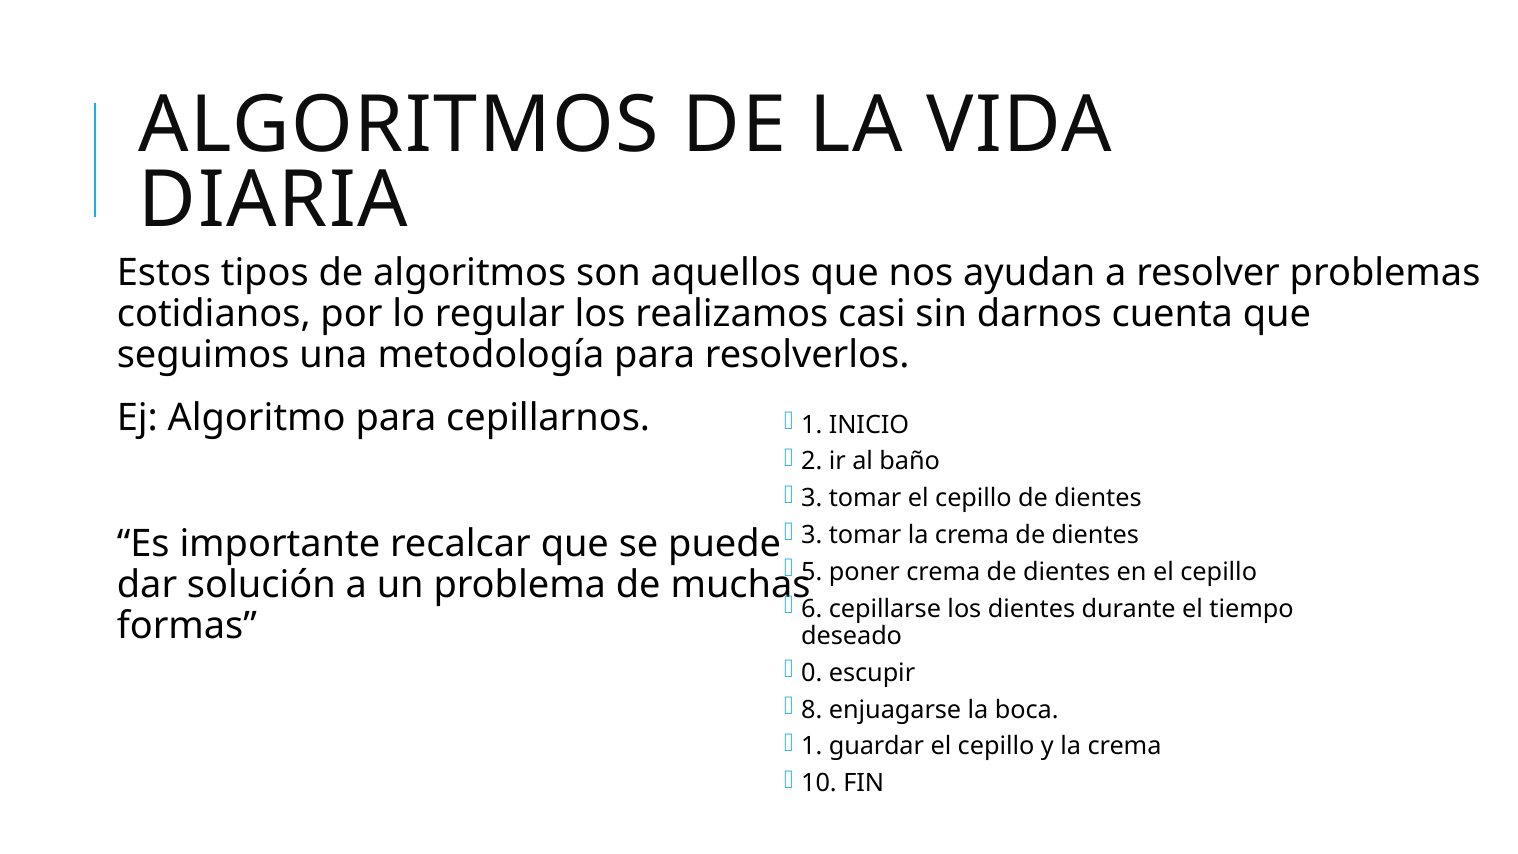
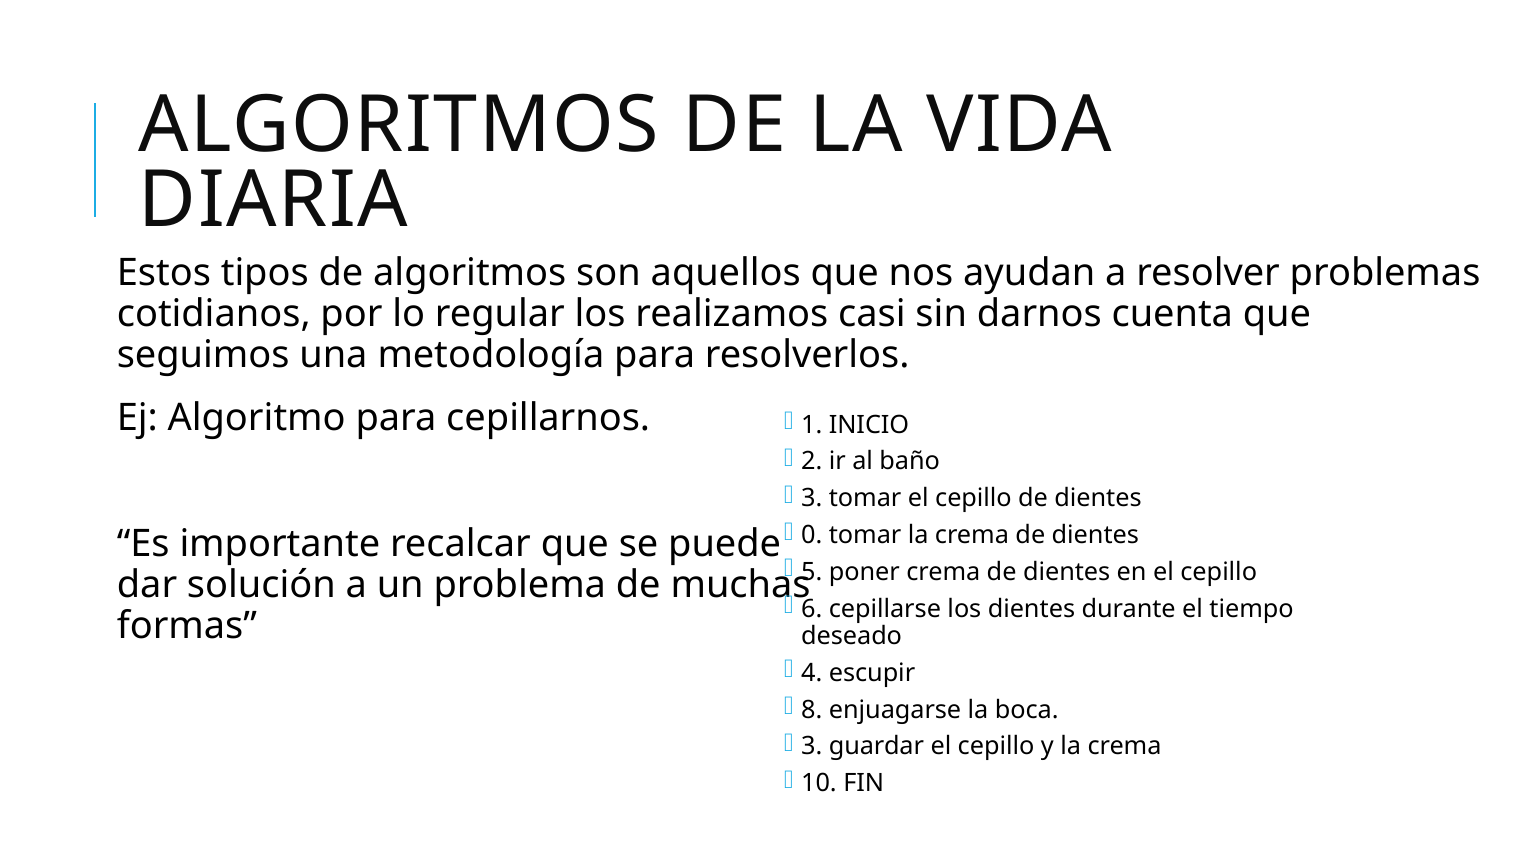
3 at (812, 535): 3 -> 0
0: 0 -> 4
1 at (812, 746): 1 -> 3
